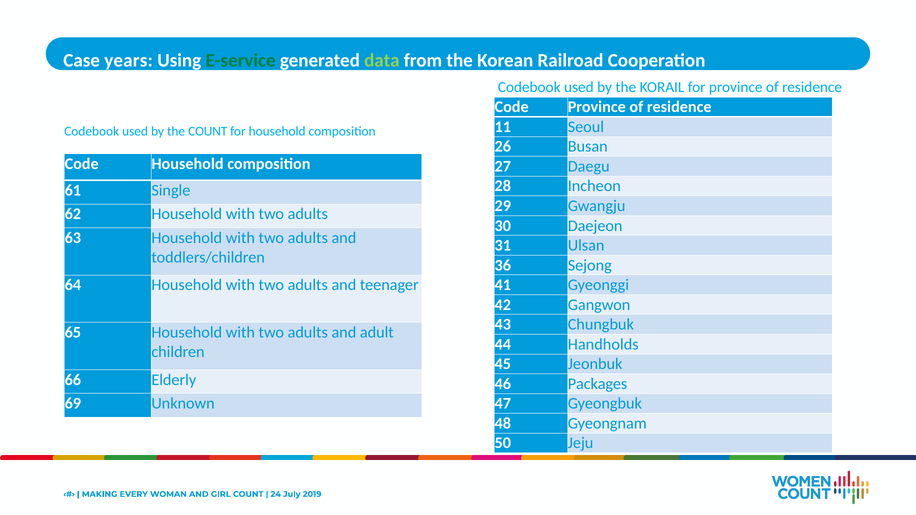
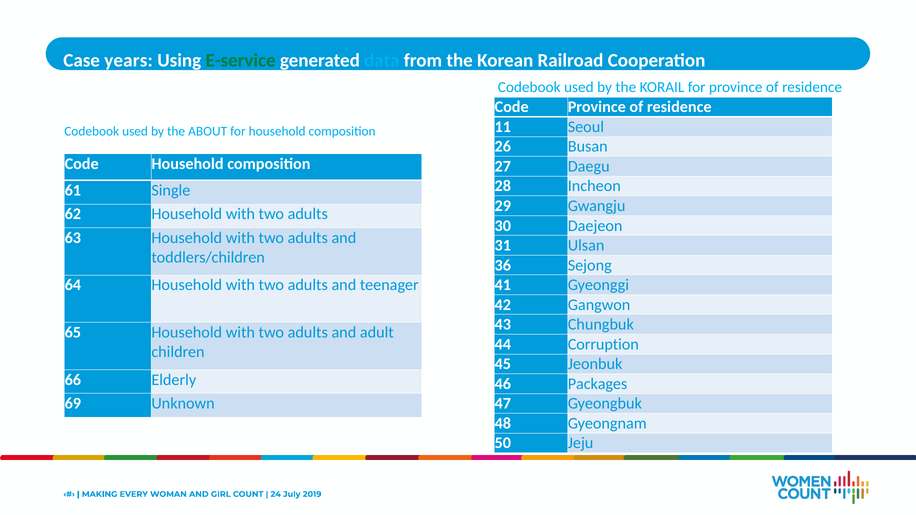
data colour: light green -> light blue
the COUNT: COUNT -> ABOUT
Handholds: Handholds -> Corruption
